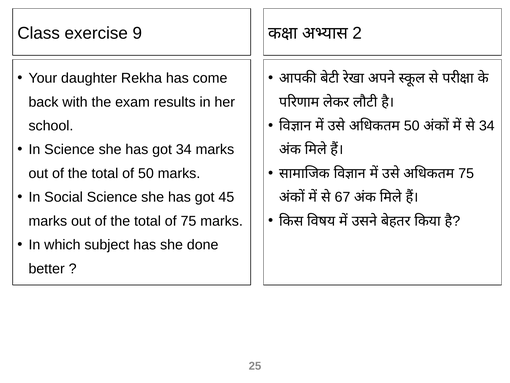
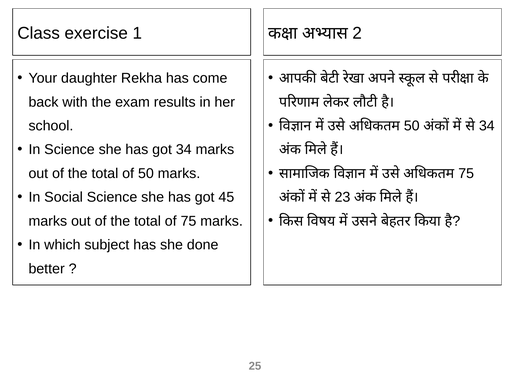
9: 9 -> 1
67: 67 -> 23
